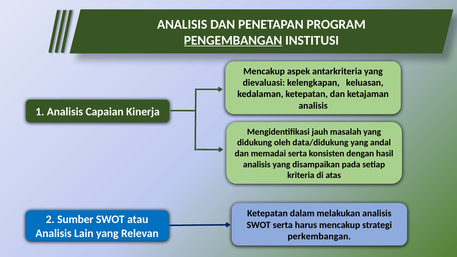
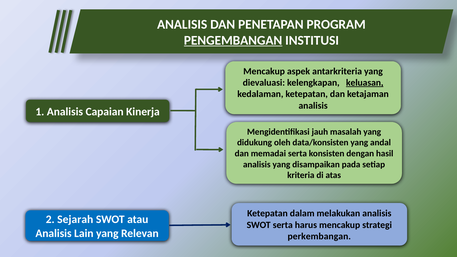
keluasan underline: none -> present
data/didukung: data/didukung -> data/konsisten
Sumber: Sumber -> Sejarah
